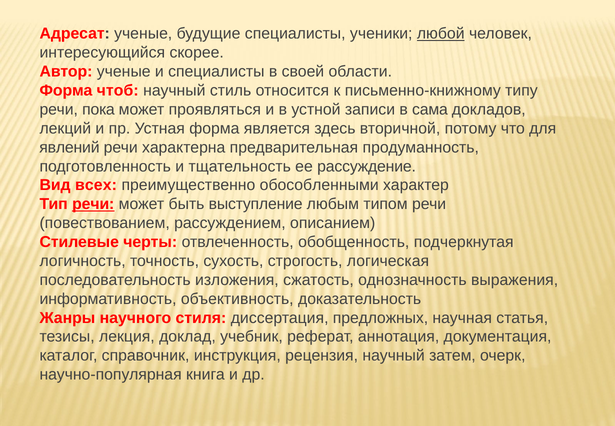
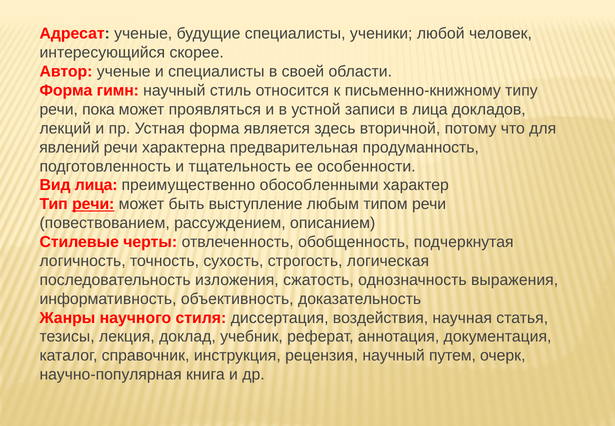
любой underline: present -> none
чтоб: чтоб -> гимн
в сама: сама -> лица
рассуждение: рассуждение -> особенности
Вид всех: всех -> лица
предложных: предложных -> воздействия
затем: затем -> путем
